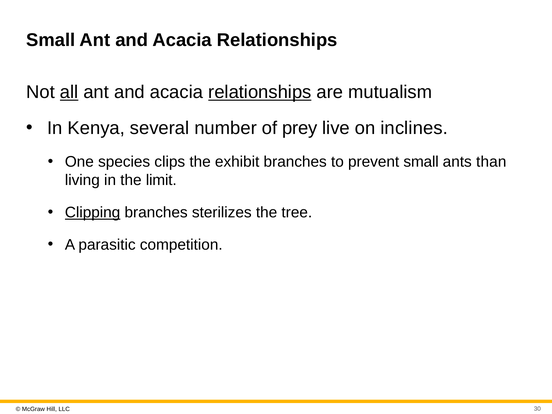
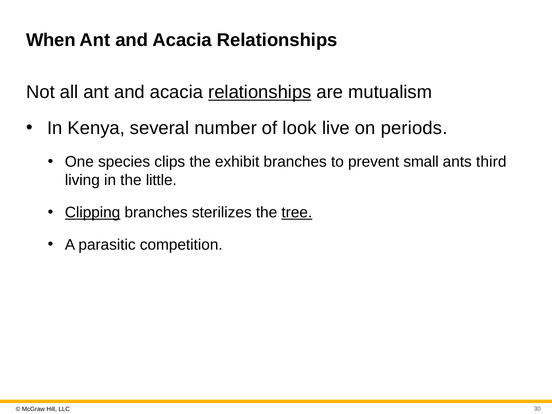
Small at (51, 40): Small -> When
all underline: present -> none
prey: prey -> look
inclines: inclines -> periods
than: than -> third
limit: limit -> little
tree underline: none -> present
